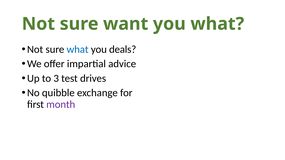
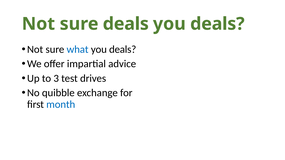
sure want: want -> deals
what at (217, 24): what -> deals
month colour: purple -> blue
